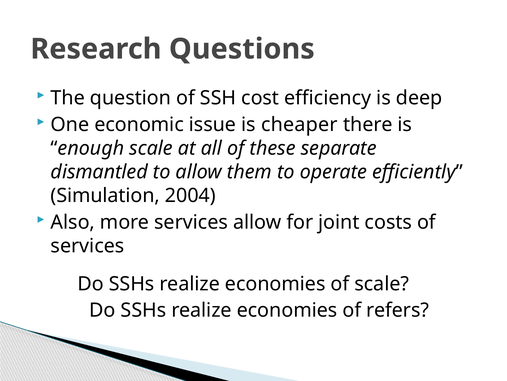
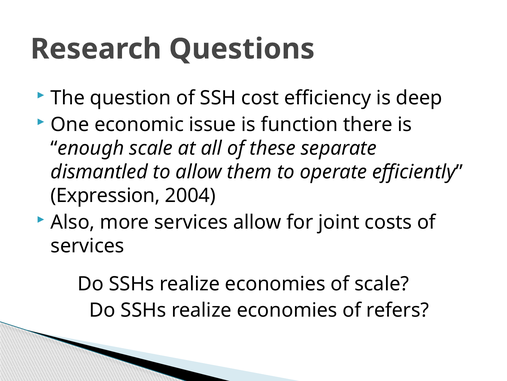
cheaper: cheaper -> function
Simulation: Simulation -> Expression
